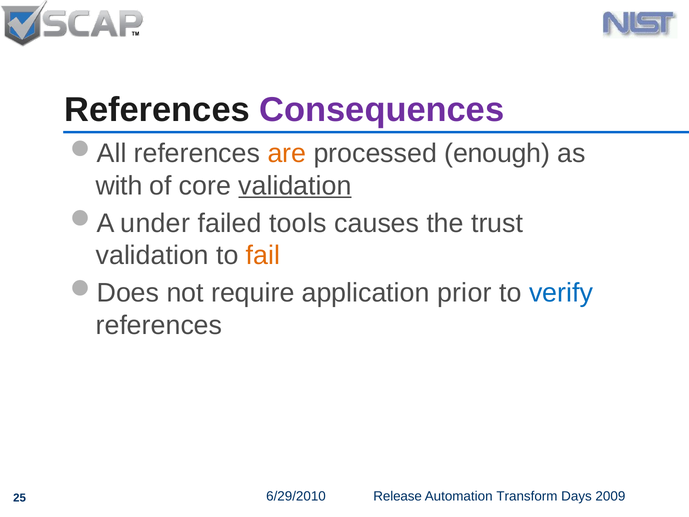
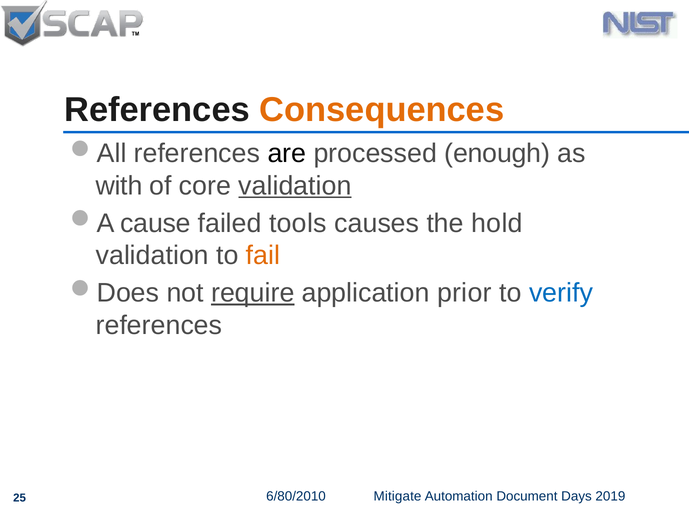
Consequences colour: purple -> orange
are colour: orange -> black
under: under -> cause
trust: trust -> hold
require underline: none -> present
6/29/2010: 6/29/2010 -> 6/80/2010
Release: Release -> Mitigate
Transform: Transform -> Document
2009: 2009 -> 2019
